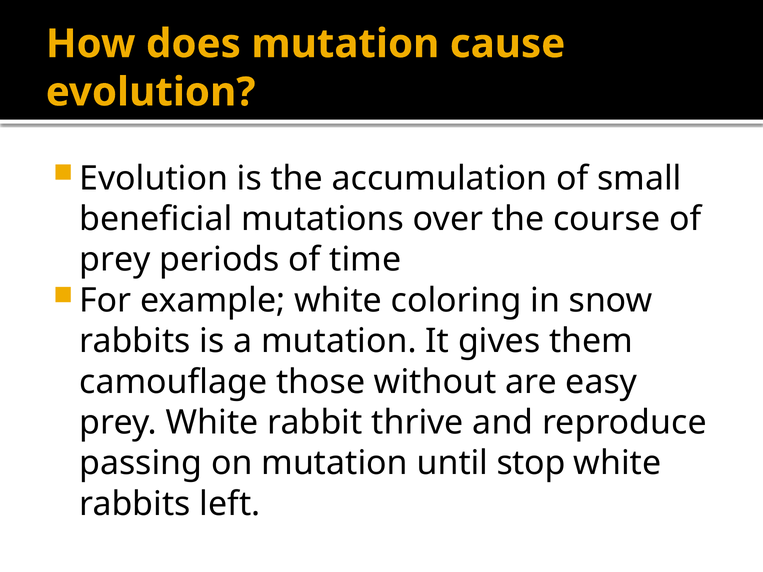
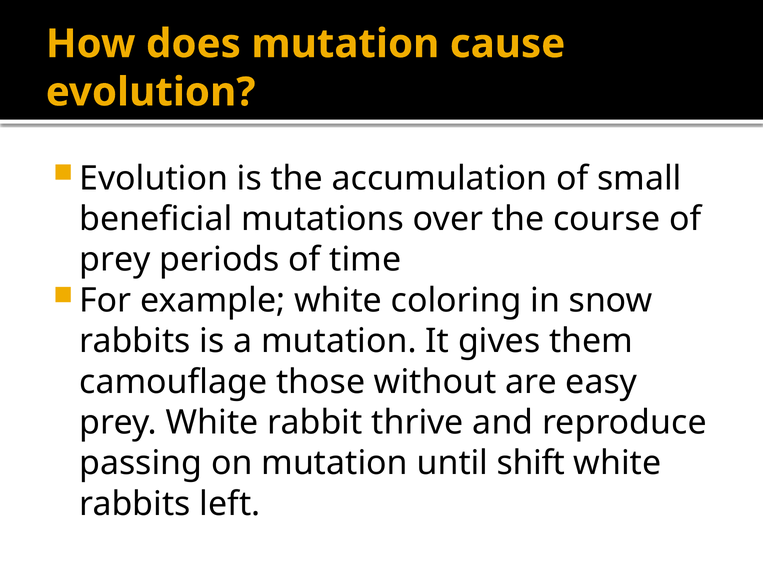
stop: stop -> shift
